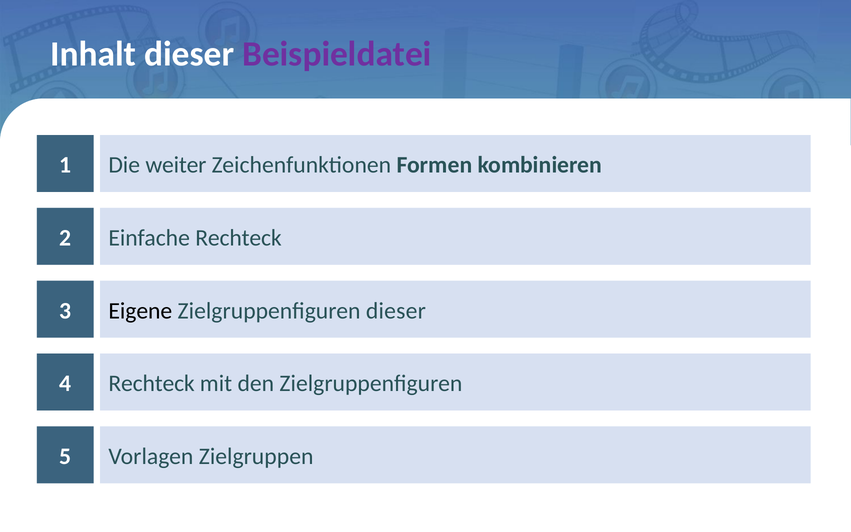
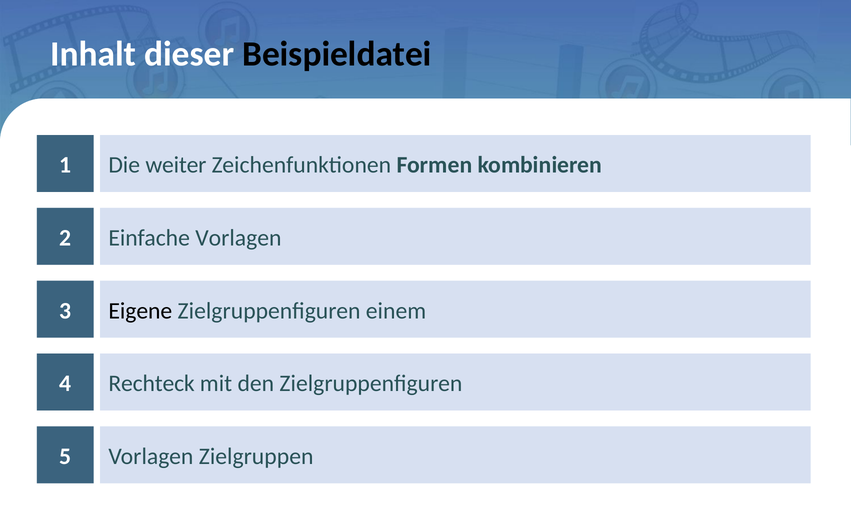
Beispieldatei colour: purple -> black
Einfache Rechteck: Rechteck -> Vorlagen
Zielgruppenfiguren dieser: dieser -> einem
